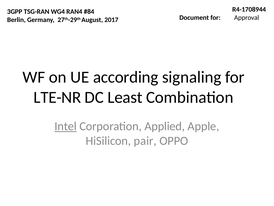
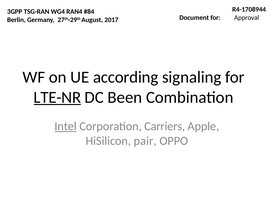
LTE-NR underline: none -> present
Least: Least -> Been
Applied: Applied -> Carriers
